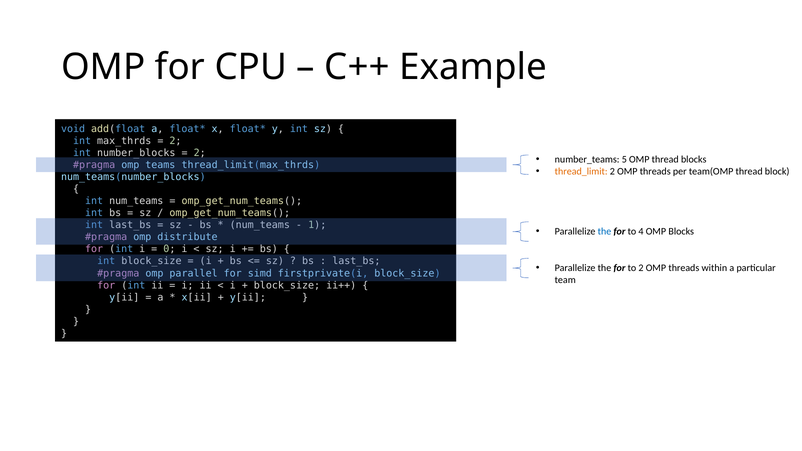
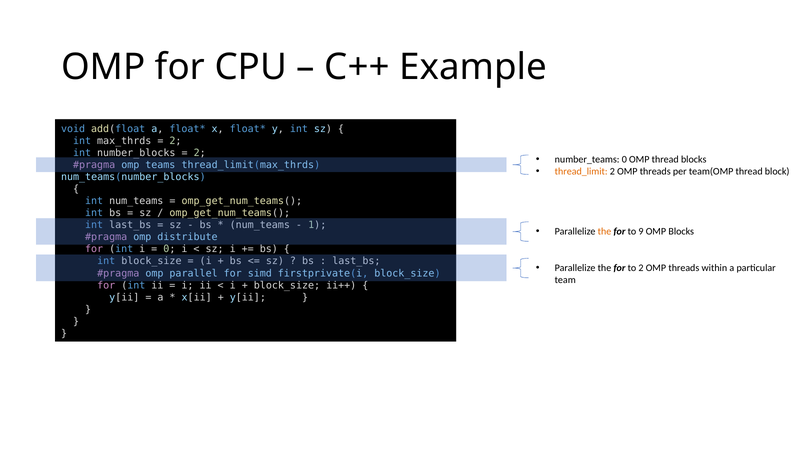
number_teams 5: 5 -> 0
the at (604, 232) colour: blue -> orange
4: 4 -> 9
